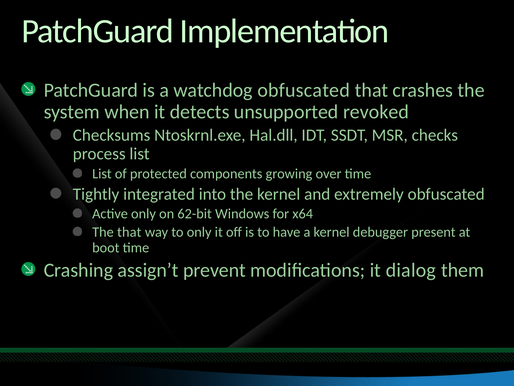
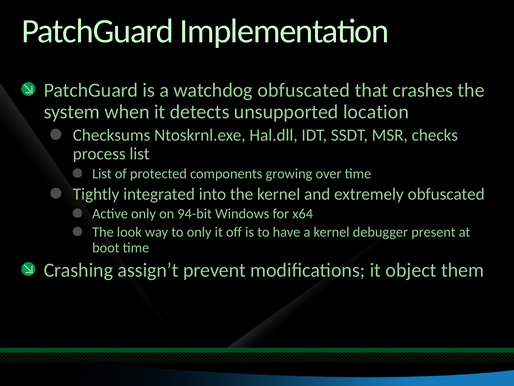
revoked: revoked -> location
62-bit: 62-bit -> 94-bit
The that: that -> look
dialog: dialog -> object
